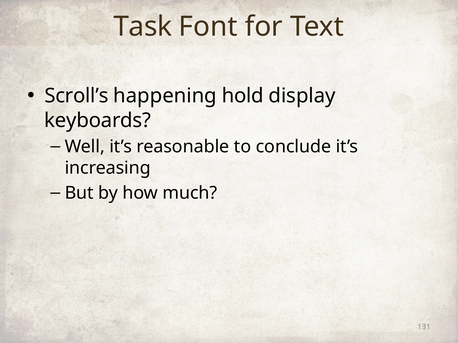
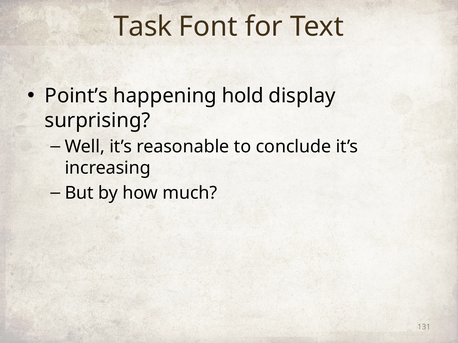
Scroll’s: Scroll’s -> Point’s
keyboards: keyboards -> surprising
